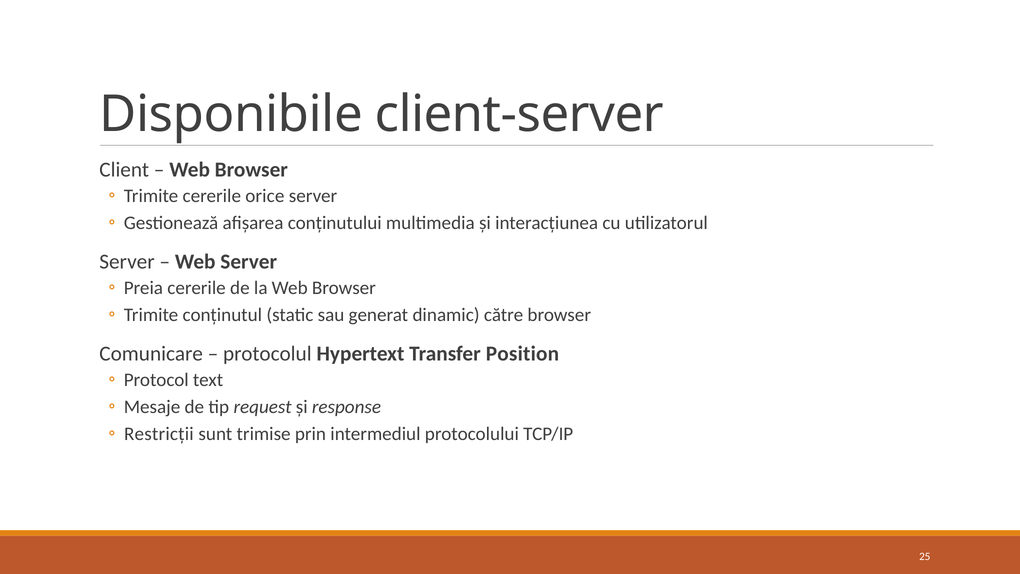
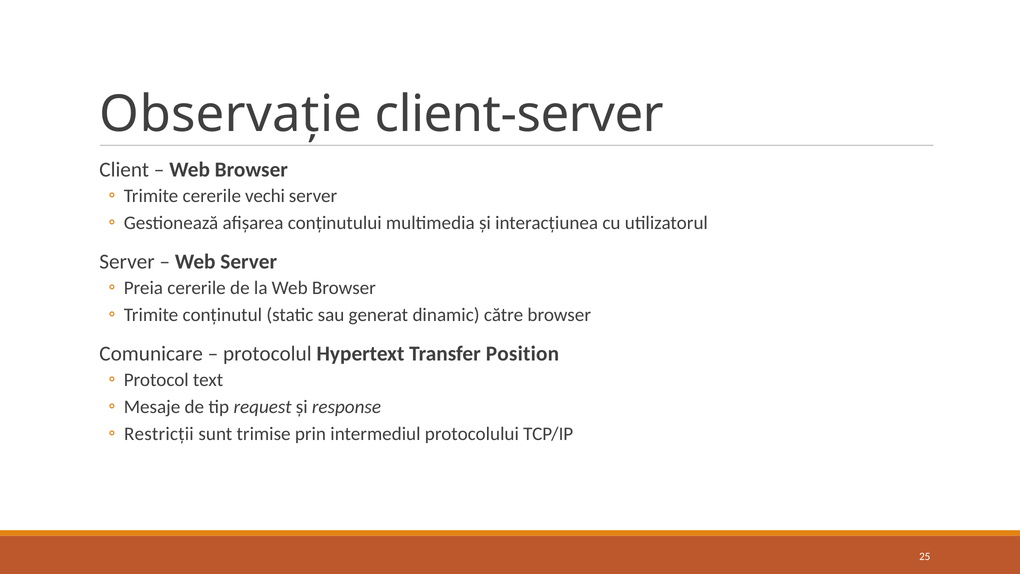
Disponibile: Disponibile -> Observație
orice: orice -> vechi
